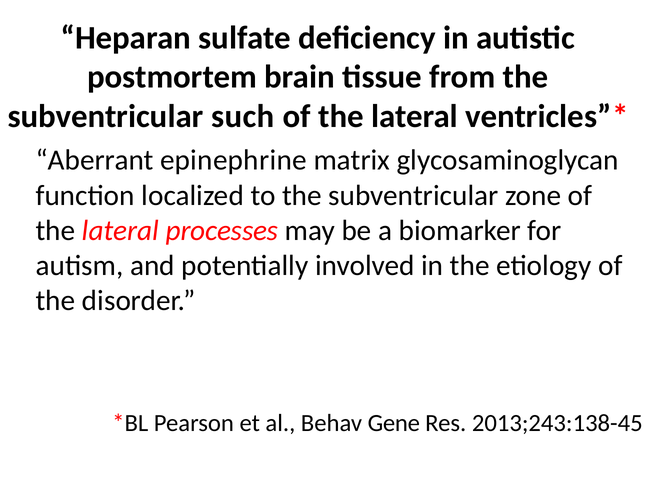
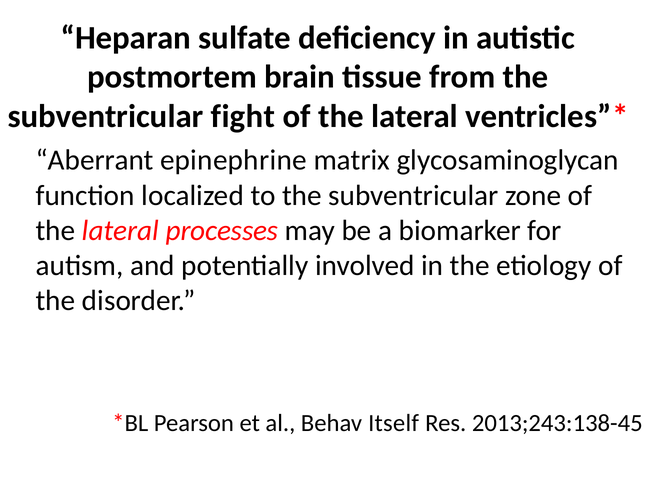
such: such -> fight
Gene: Gene -> Itself
